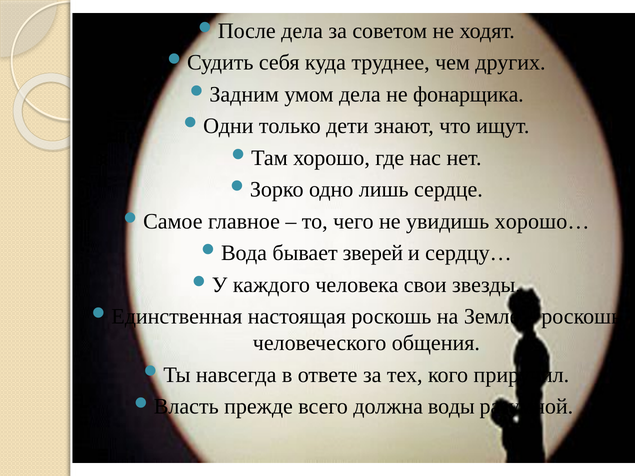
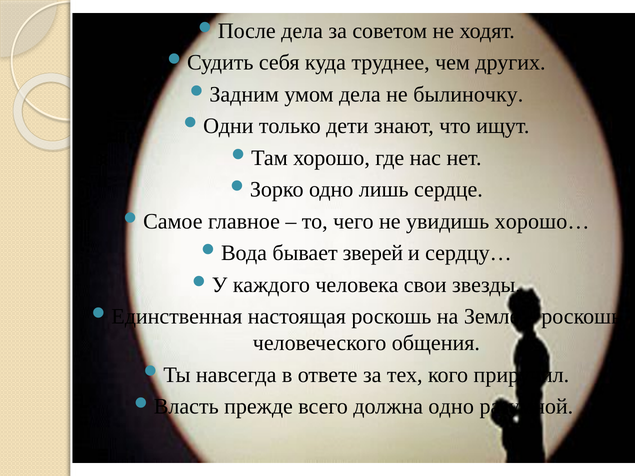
фонарщика: фонарщика -> былиночку
должна воды: воды -> одно
